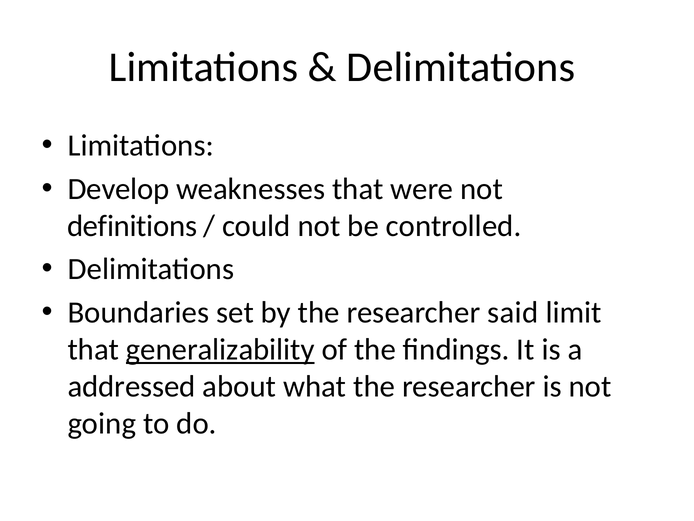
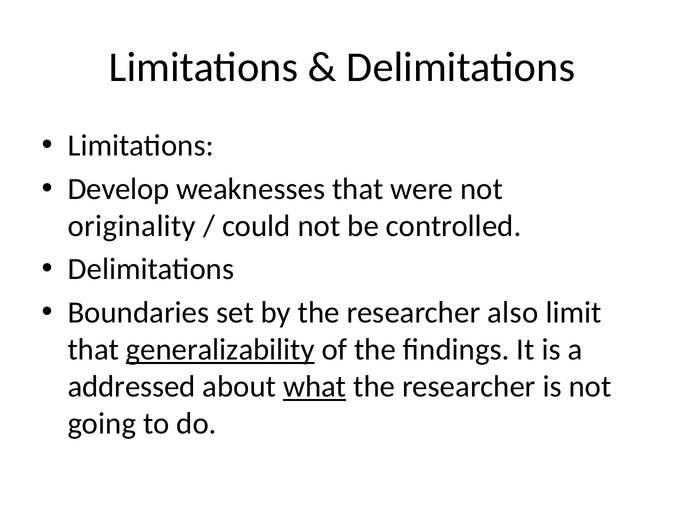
definitions: definitions -> originality
said: said -> also
what underline: none -> present
